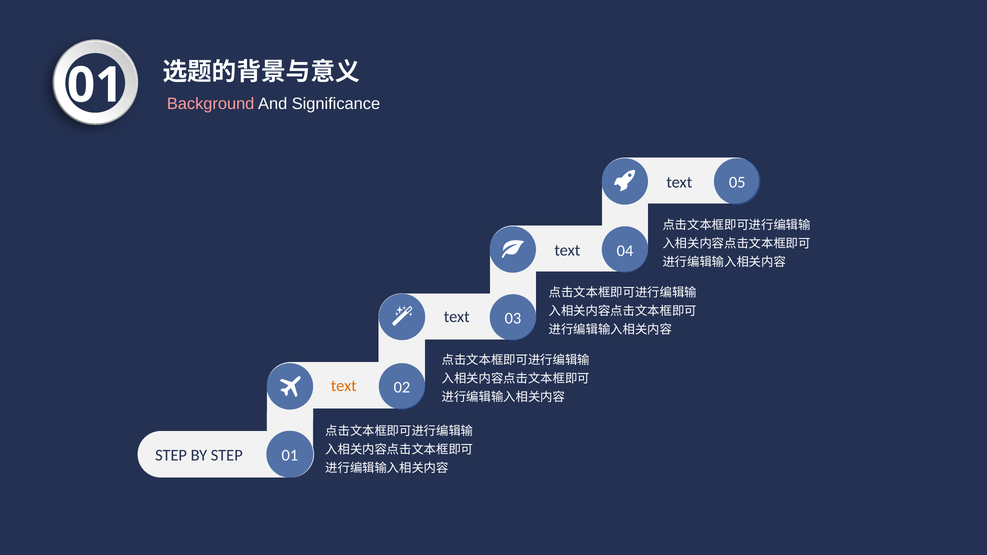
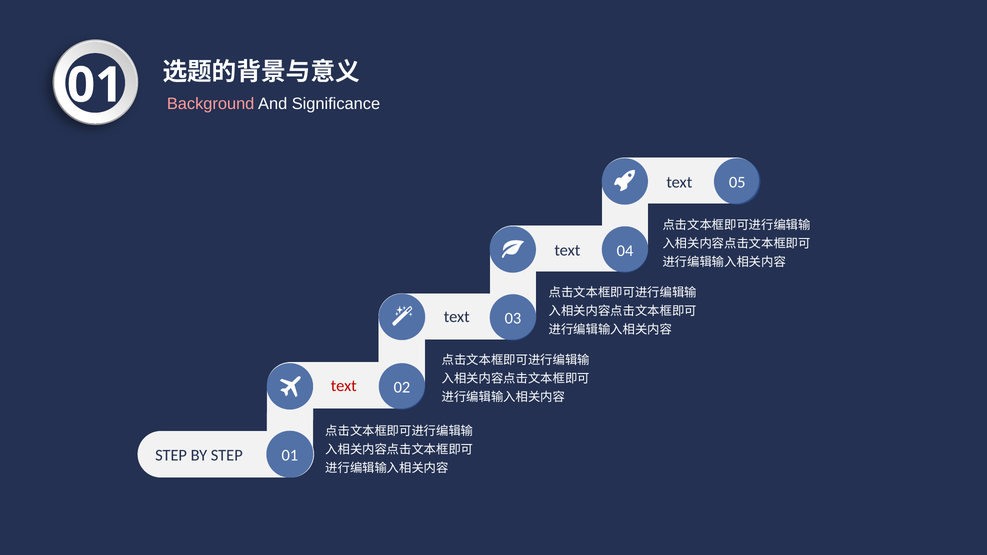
text at (344, 386) colour: orange -> red
